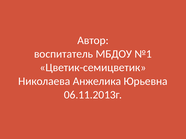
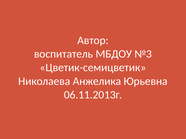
№1: №1 -> №3
